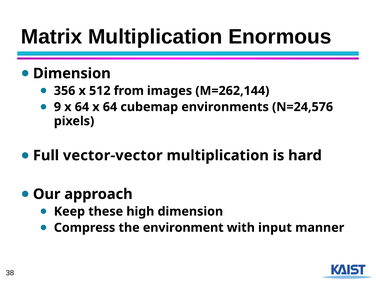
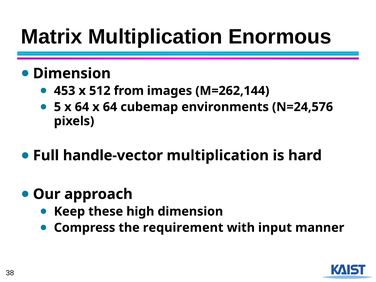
356: 356 -> 453
9: 9 -> 5
vector-vector: vector-vector -> handle-vector
environment: environment -> requirement
